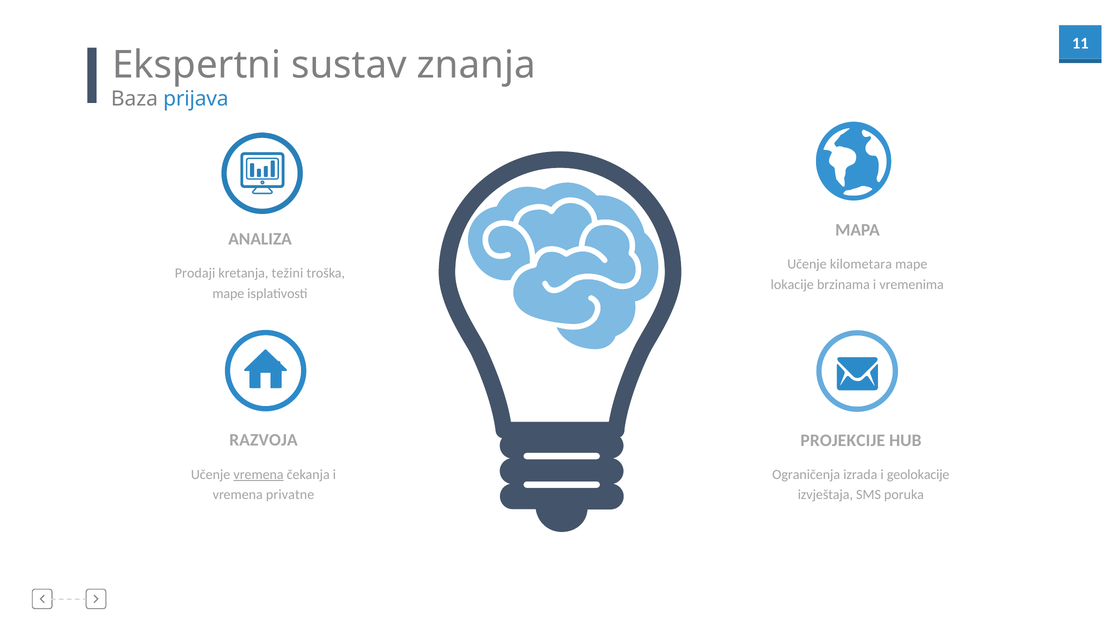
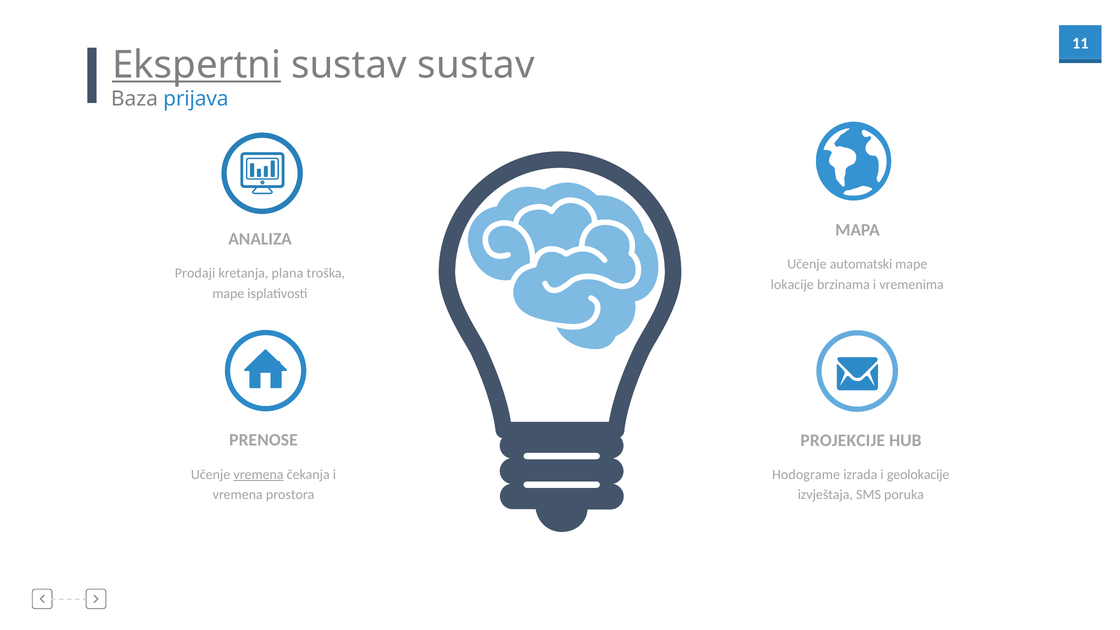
Ekspertni underline: none -> present
sustav znanja: znanja -> sustav
kilometara: kilometara -> automatski
težini: težini -> plana
RAZVOJA: RAZVOJA -> PRENOSE
Ograničenja: Ograničenja -> Hodograme
privatne: privatne -> prostora
